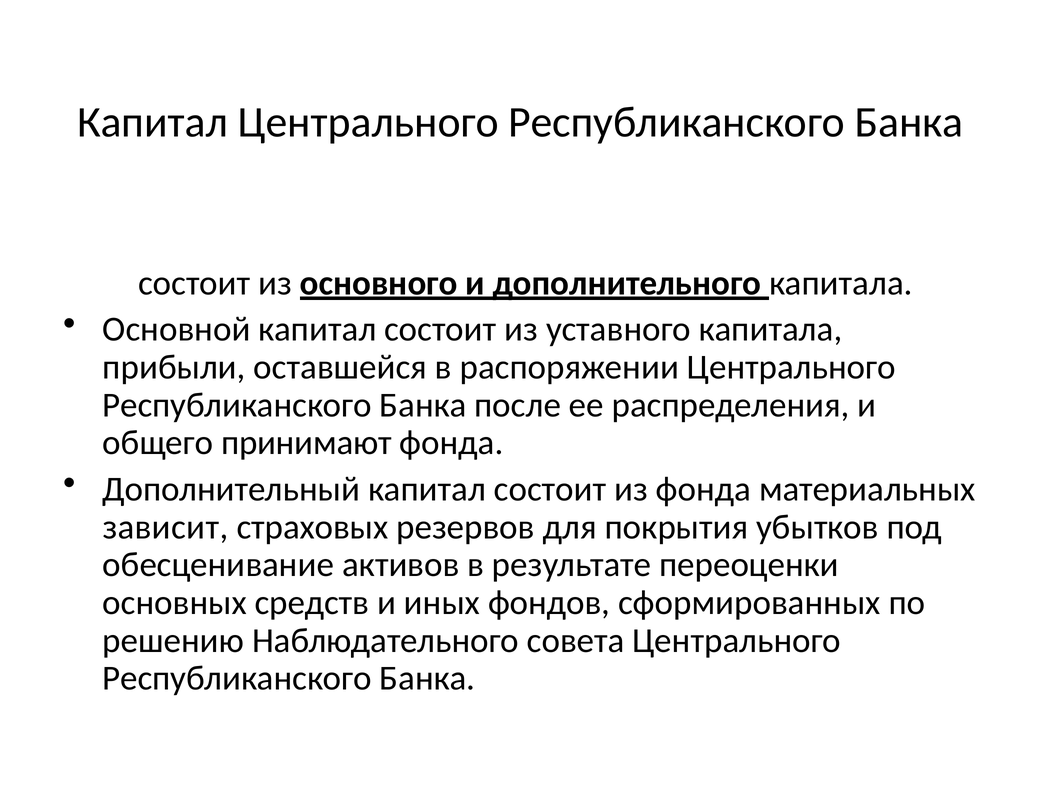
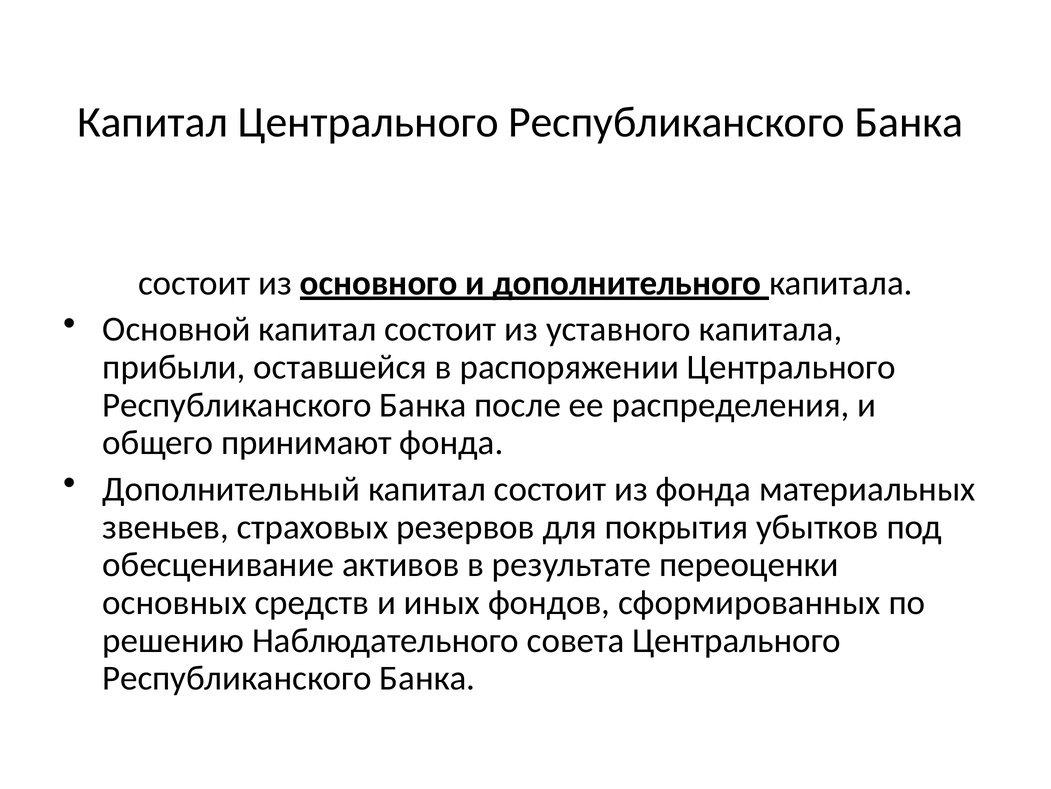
зависит: зависит -> звеньев
